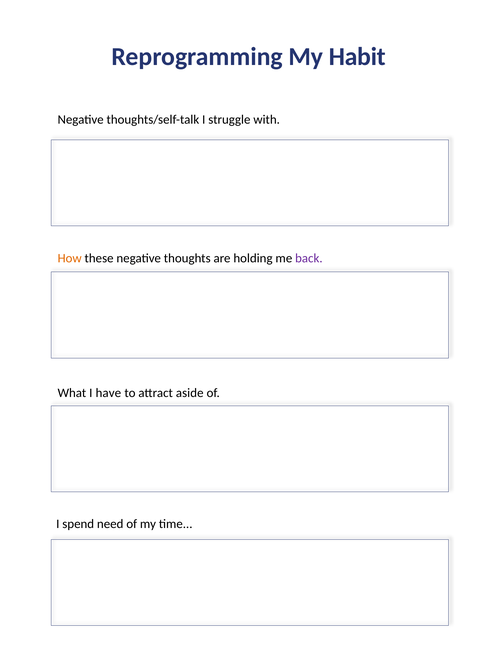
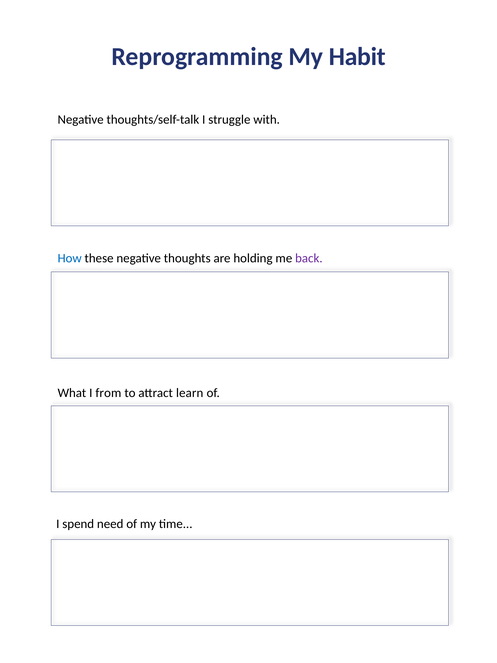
How colour: orange -> blue
have: have -> from
aside: aside -> learn
